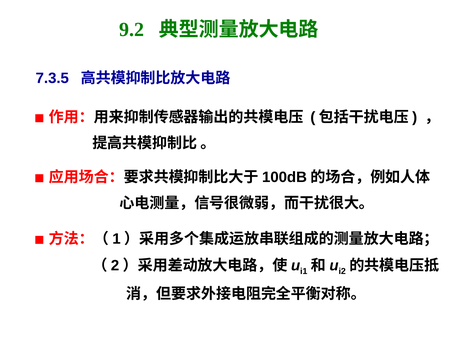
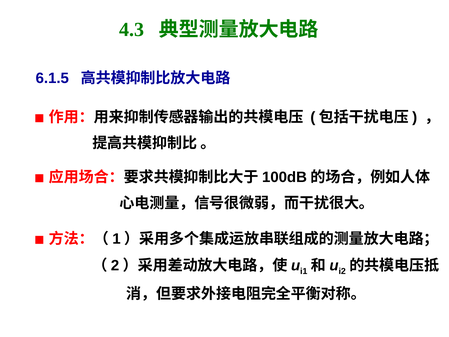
9.2: 9.2 -> 4.3
7.3.5: 7.3.5 -> 6.1.5
